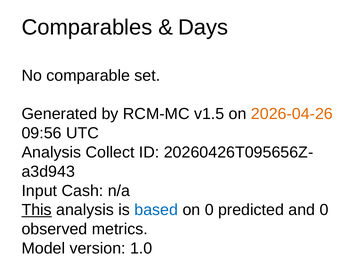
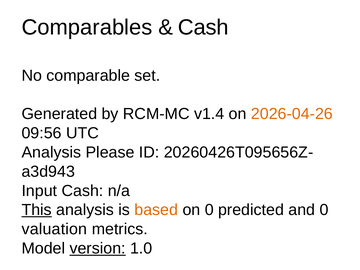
Days at (203, 27): Days -> Cash
v1.5: v1.5 -> v1.4
Collect: Collect -> Please
based colour: blue -> orange
observed: observed -> valuation
version underline: none -> present
